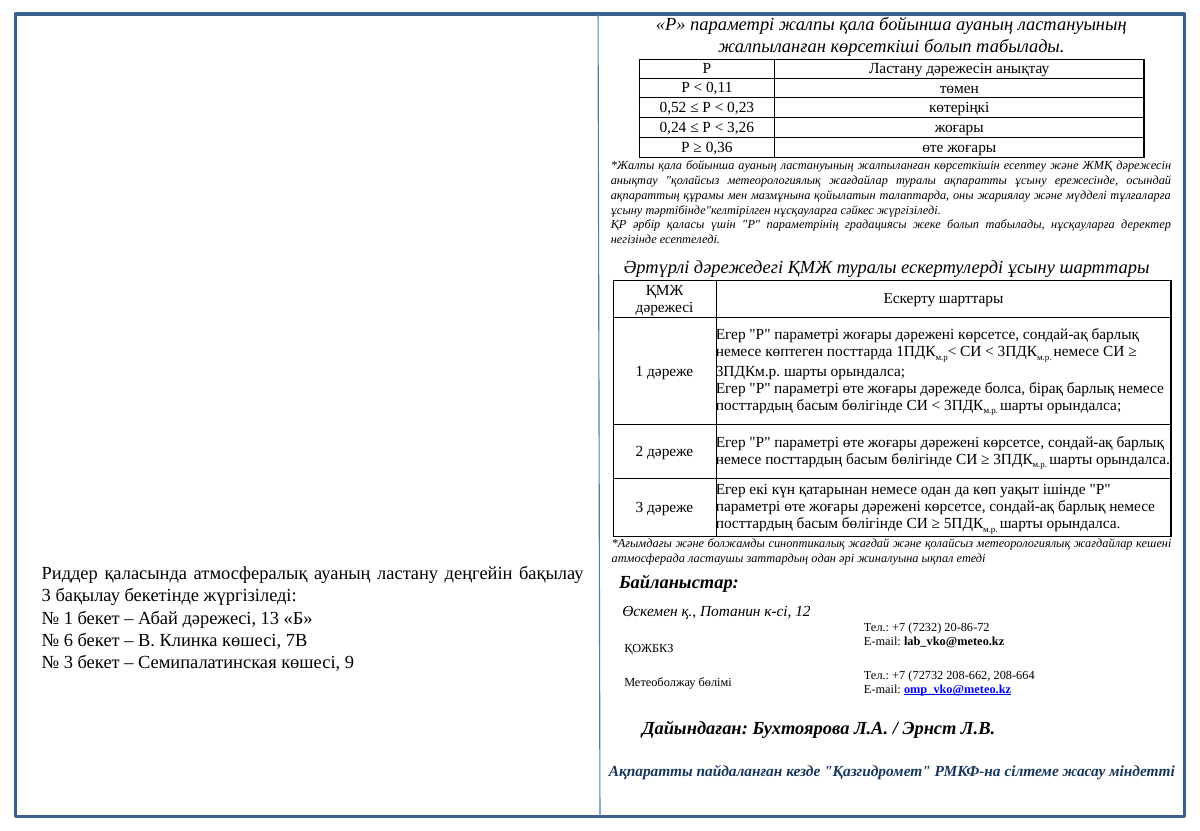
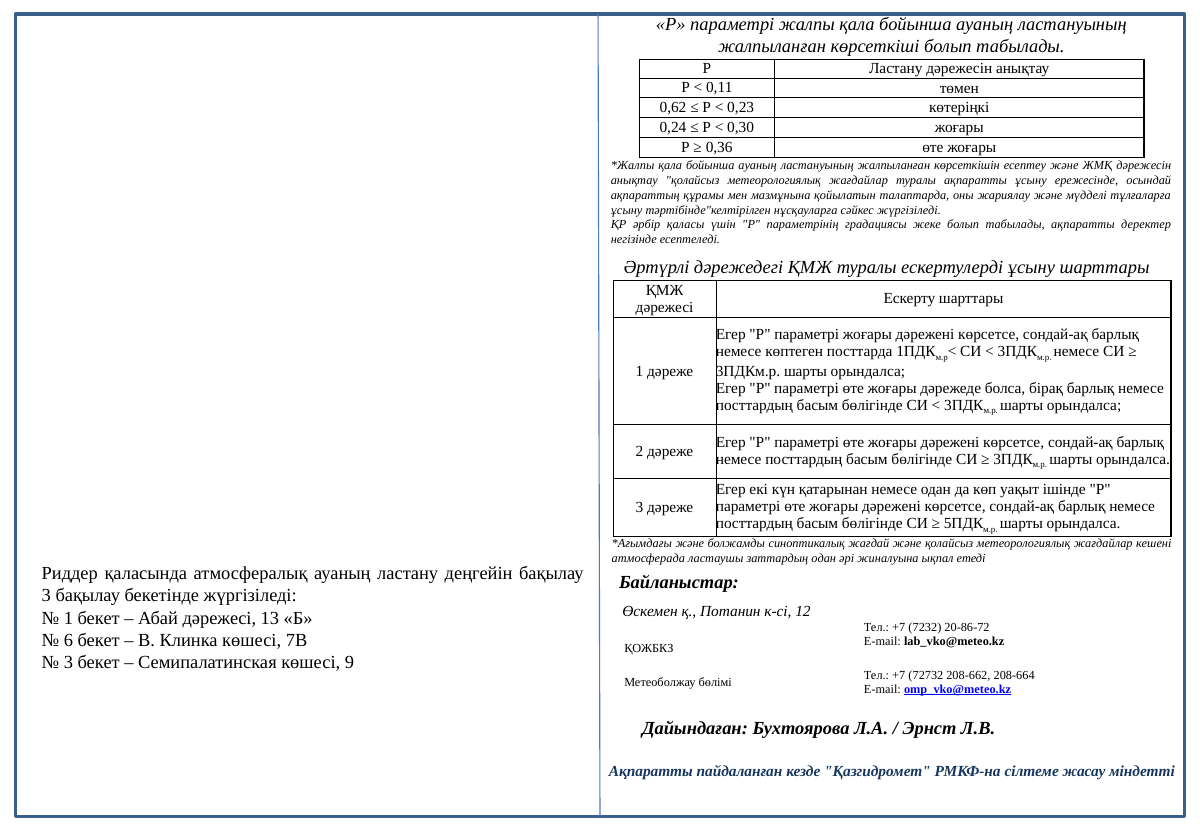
0,52: 0,52 -> 0,62
3,26: 3,26 -> 0,30
табылады нұсқауларға: нұсқауларға -> ақпаратты
